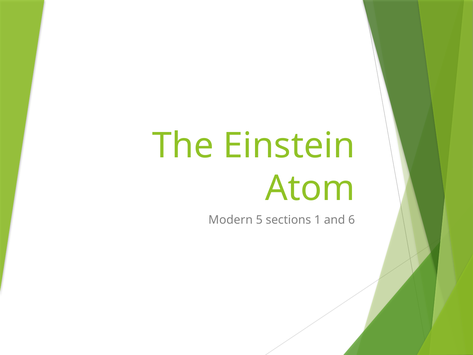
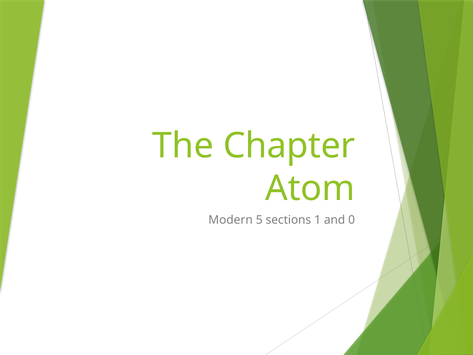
Einstein: Einstein -> Chapter
6: 6 -> 0
